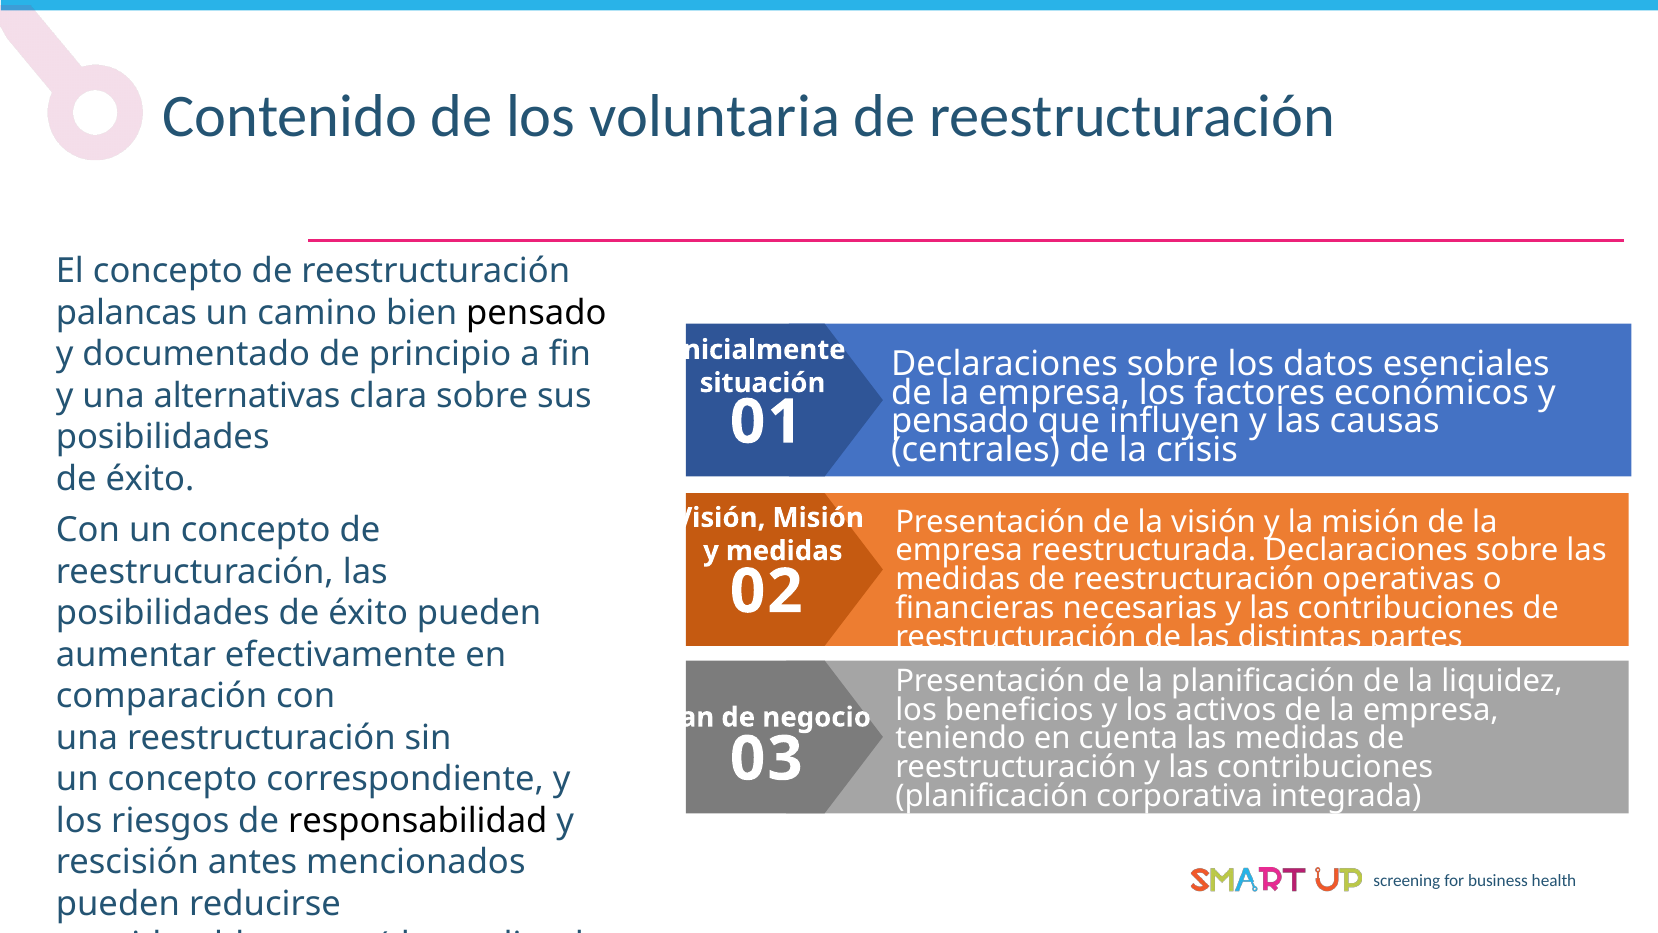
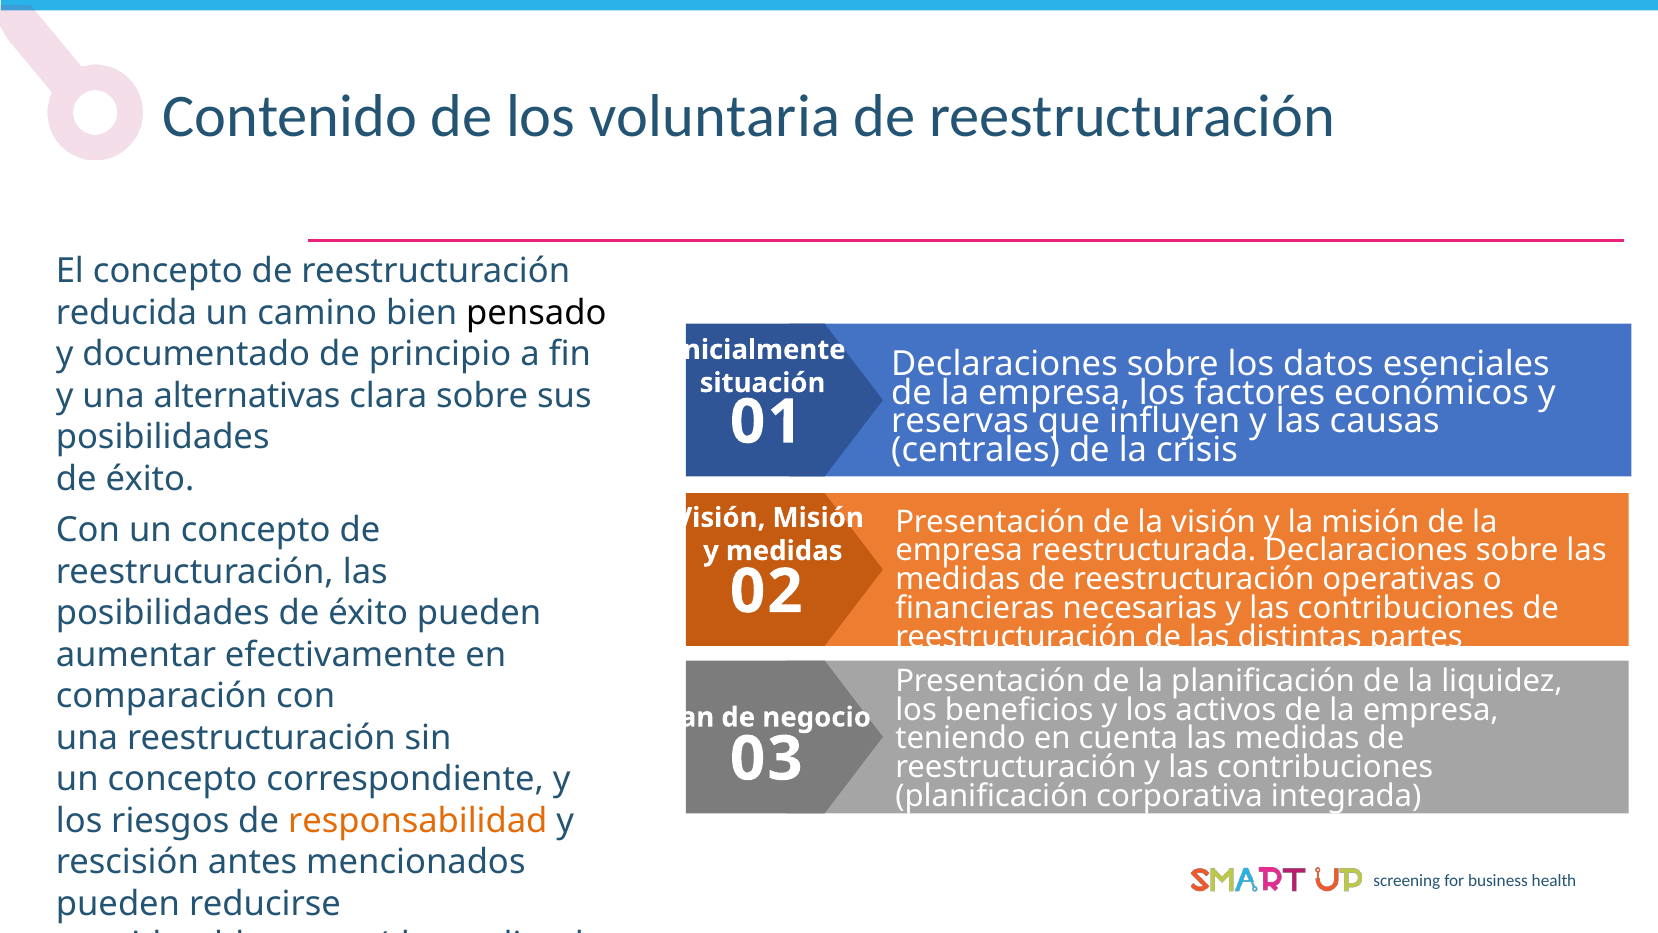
palancas: palancas -> reducida
pensado at (960, 421): pensado -> reservas
responsabilidad colour: black -> orange
